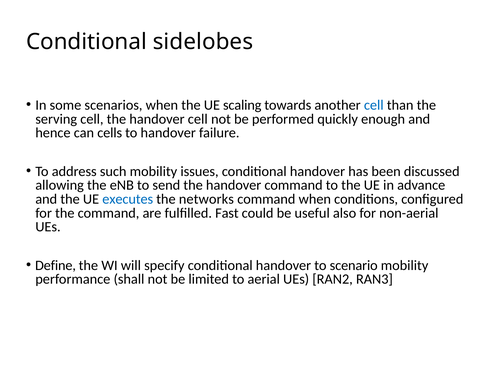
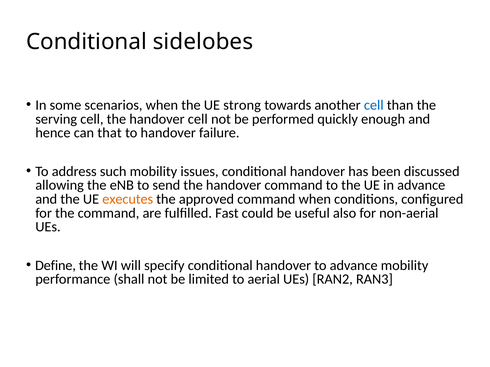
scaling: scaling -> strong
cells: cells -> that
executes colour: blue -> orange
networks: networks -> approved
to scenario: scenario -> advance
